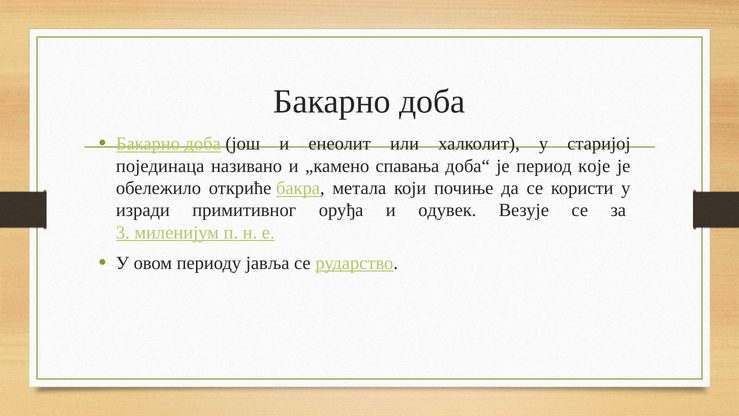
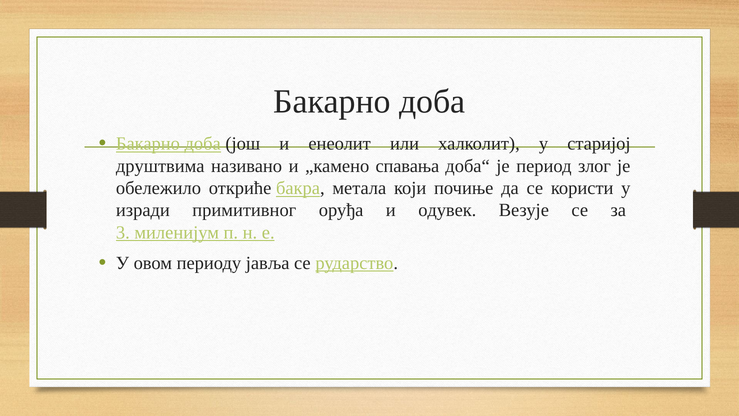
појединаца: појединаца -> друштвима
које: које -> злог
